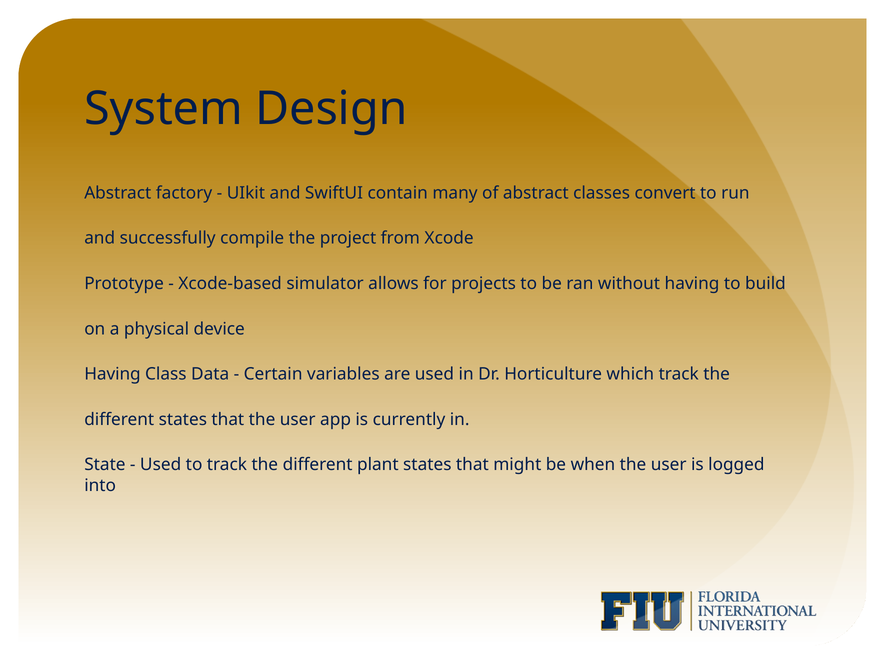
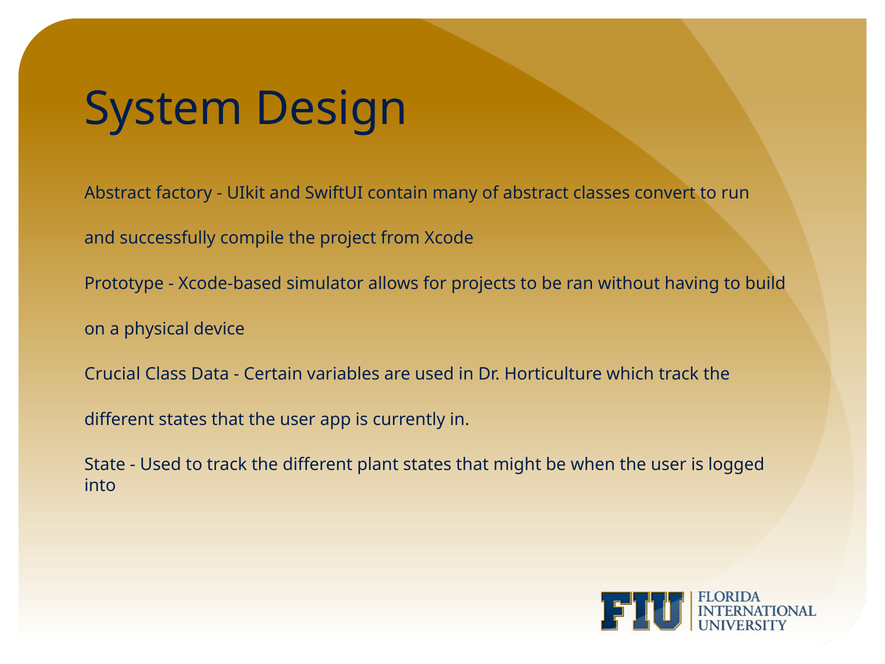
Having at (112, 374): Having -> Crucial
